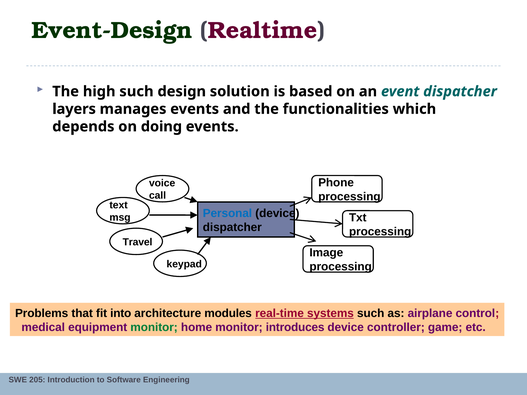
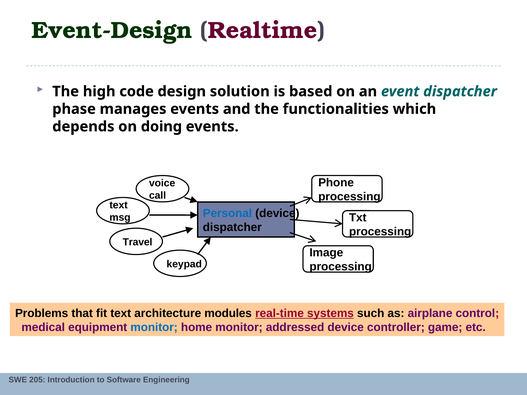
high such: such -> code
layers: layers -> phase
fit into: into -> text
monitor at (154, 327) colour: green -> blue
introduces: introduces -> addressed
